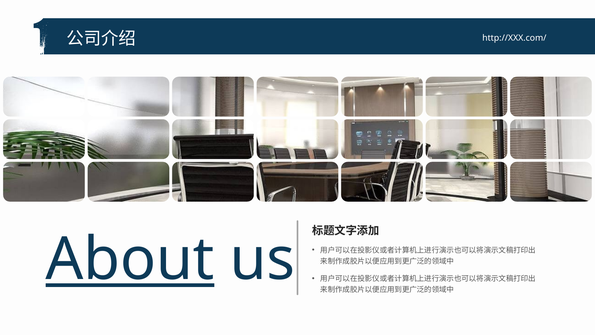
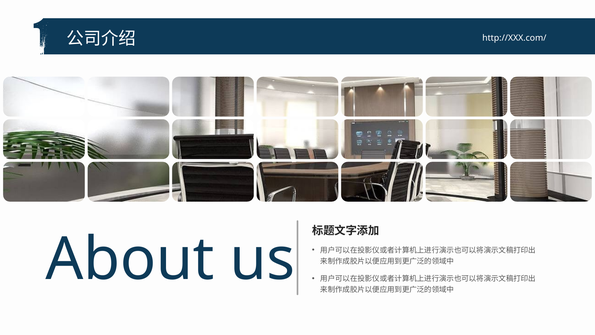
About underline: present -> none
